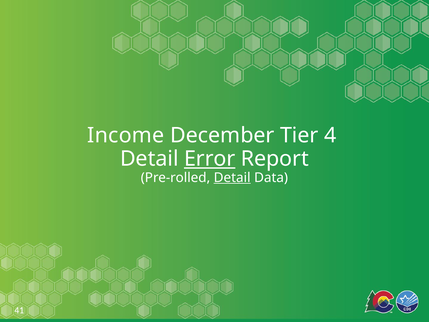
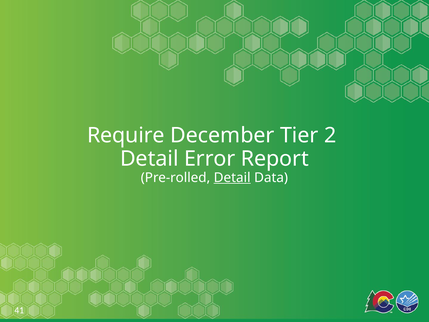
Income: Income -> Require
4: 4 -> 2
Error underline: present -> none
